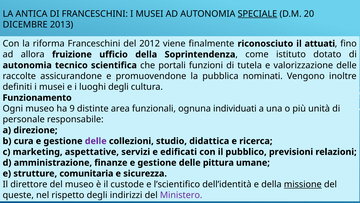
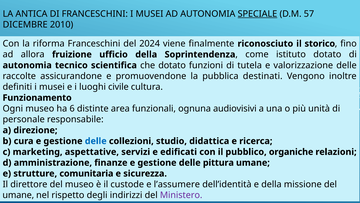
20: 20 -> 57
2013: 2013 -> 2010
2012: 2012 -> 2024
attuati: attuati -> storico
che portali: portali -> dotato
nominati: nominati -> destinati
luoghi degli: degli -> civile
9: 9 -> 6
individuati: individuati -> audiovisivi
delle at (96, 141) colour: purple -> blue
previsioni: previsioni -> organiche
l’scientifico: l’scientifico -> l’assumere
missione underline: present -> none
queste at (18, 195): queste -> umane
